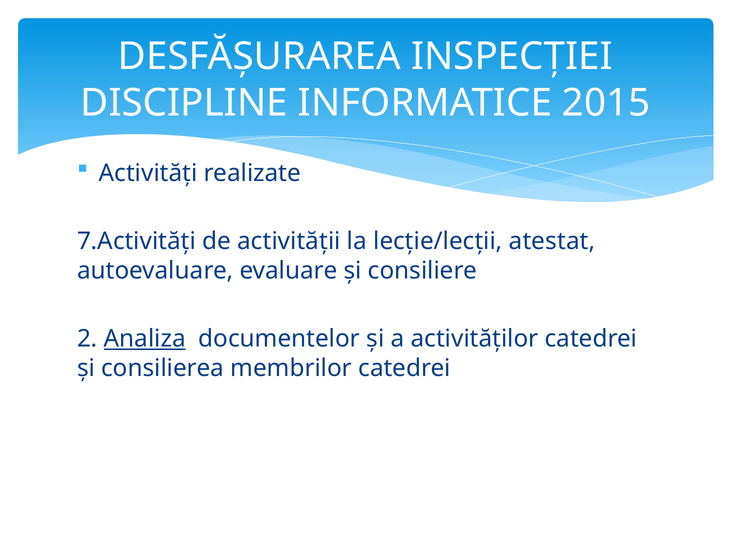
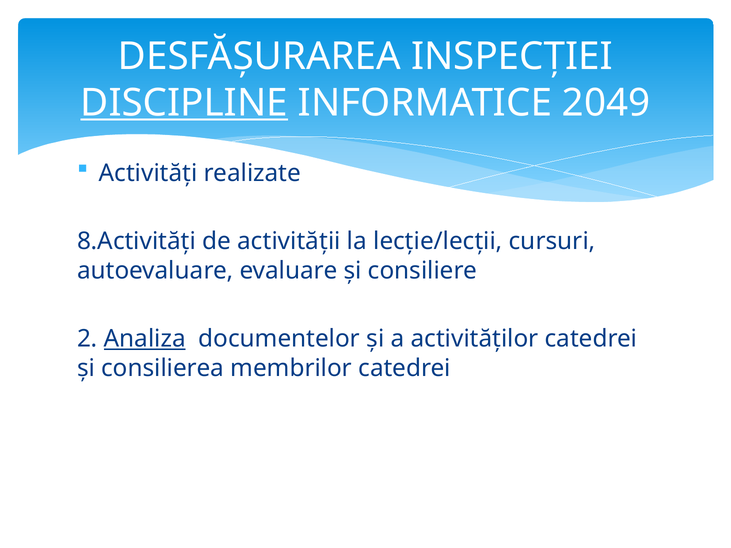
DISCIPLINE underline: none -> present
2015: 2015 -> 2049
7.Activități: 7.Activități -> 8.Activități
atestat: atestat -> cursuri
